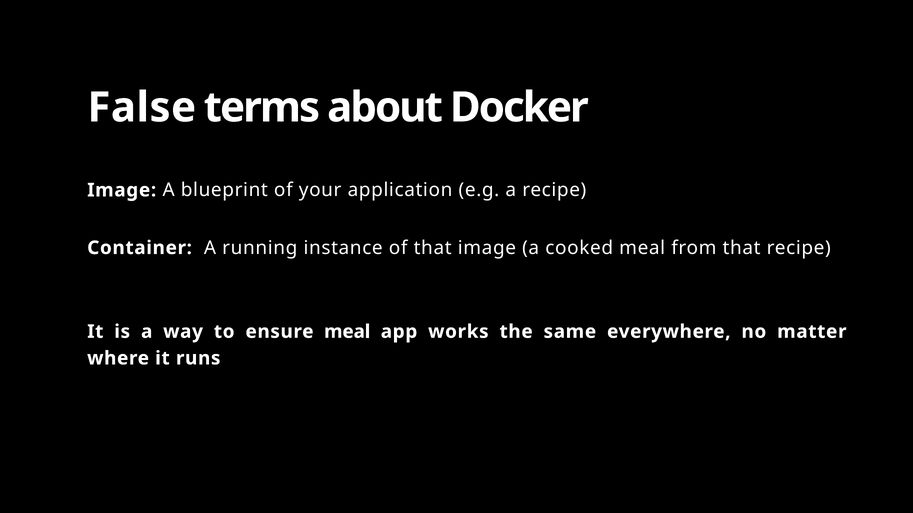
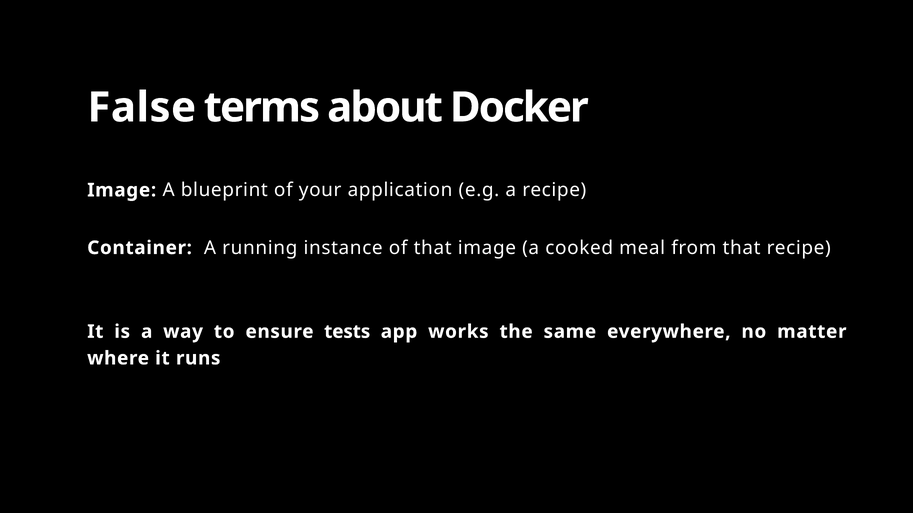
ensure meal: meal -> tests
